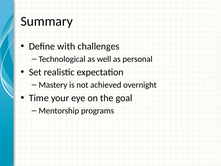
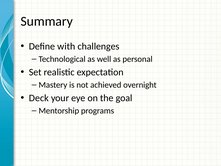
Time: Time -> Deck
